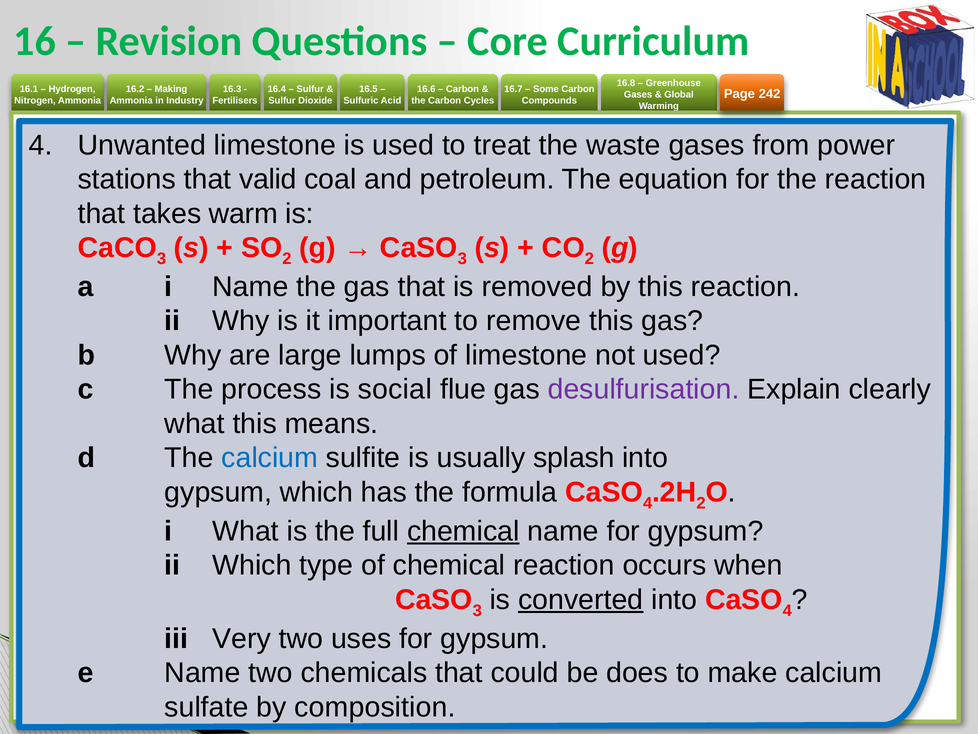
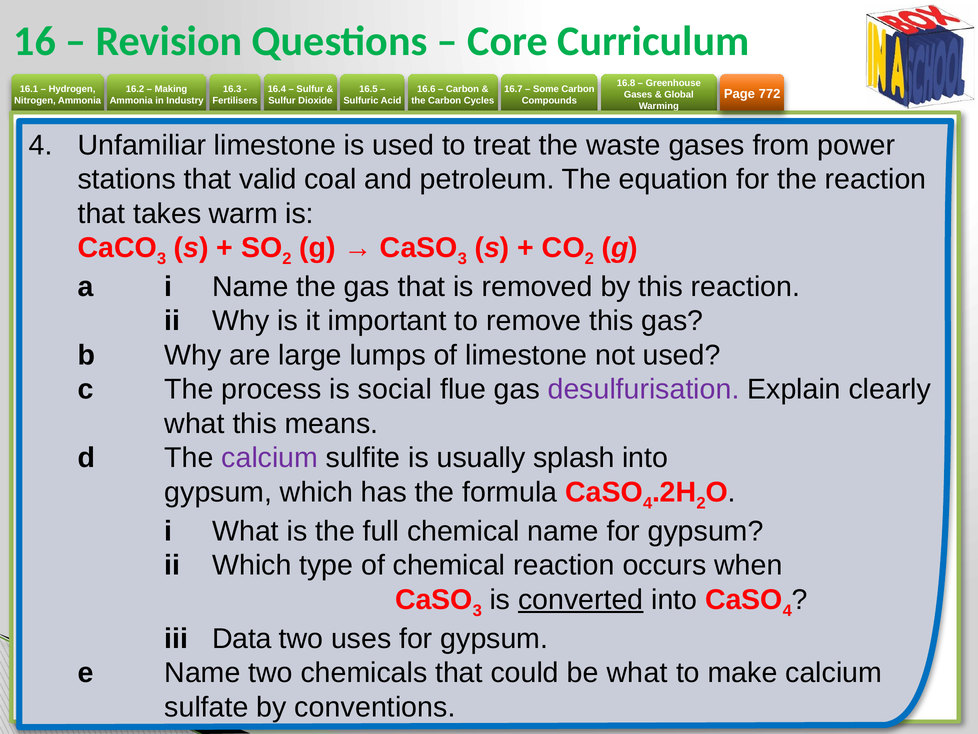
242: 242 -> 772
Unwanted: Unwanted -> Unfamiliar
calcium at (270, 458) colour: blue -> purple
chemical at (463, 531) underline: present -> none
Very: Very -> Data
be does: does -> what
composition: composition -> conventions
